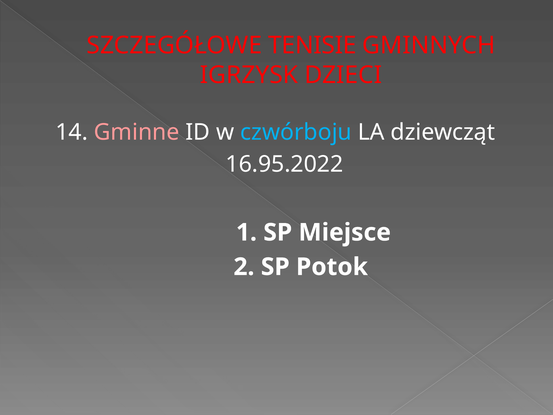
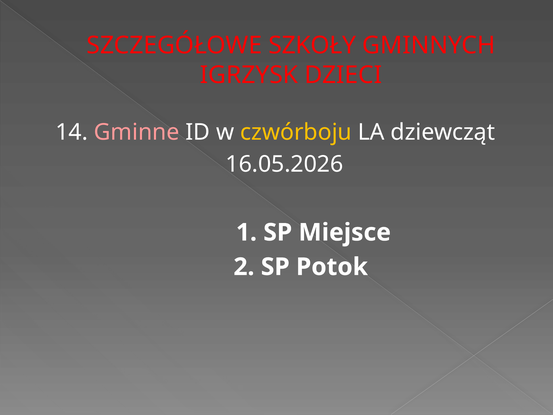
TENISIE: TENISIE -> SZKOŁY
czwórboju colour: light blue -> yellow
16.95.2022: 16.95.2022 -> 16.05.2026
